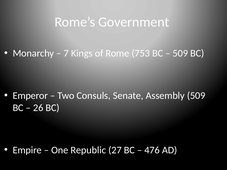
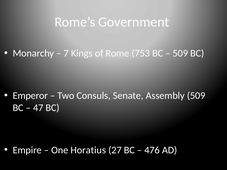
26: 26 -> 47
Republic: Republic -> Horatius
